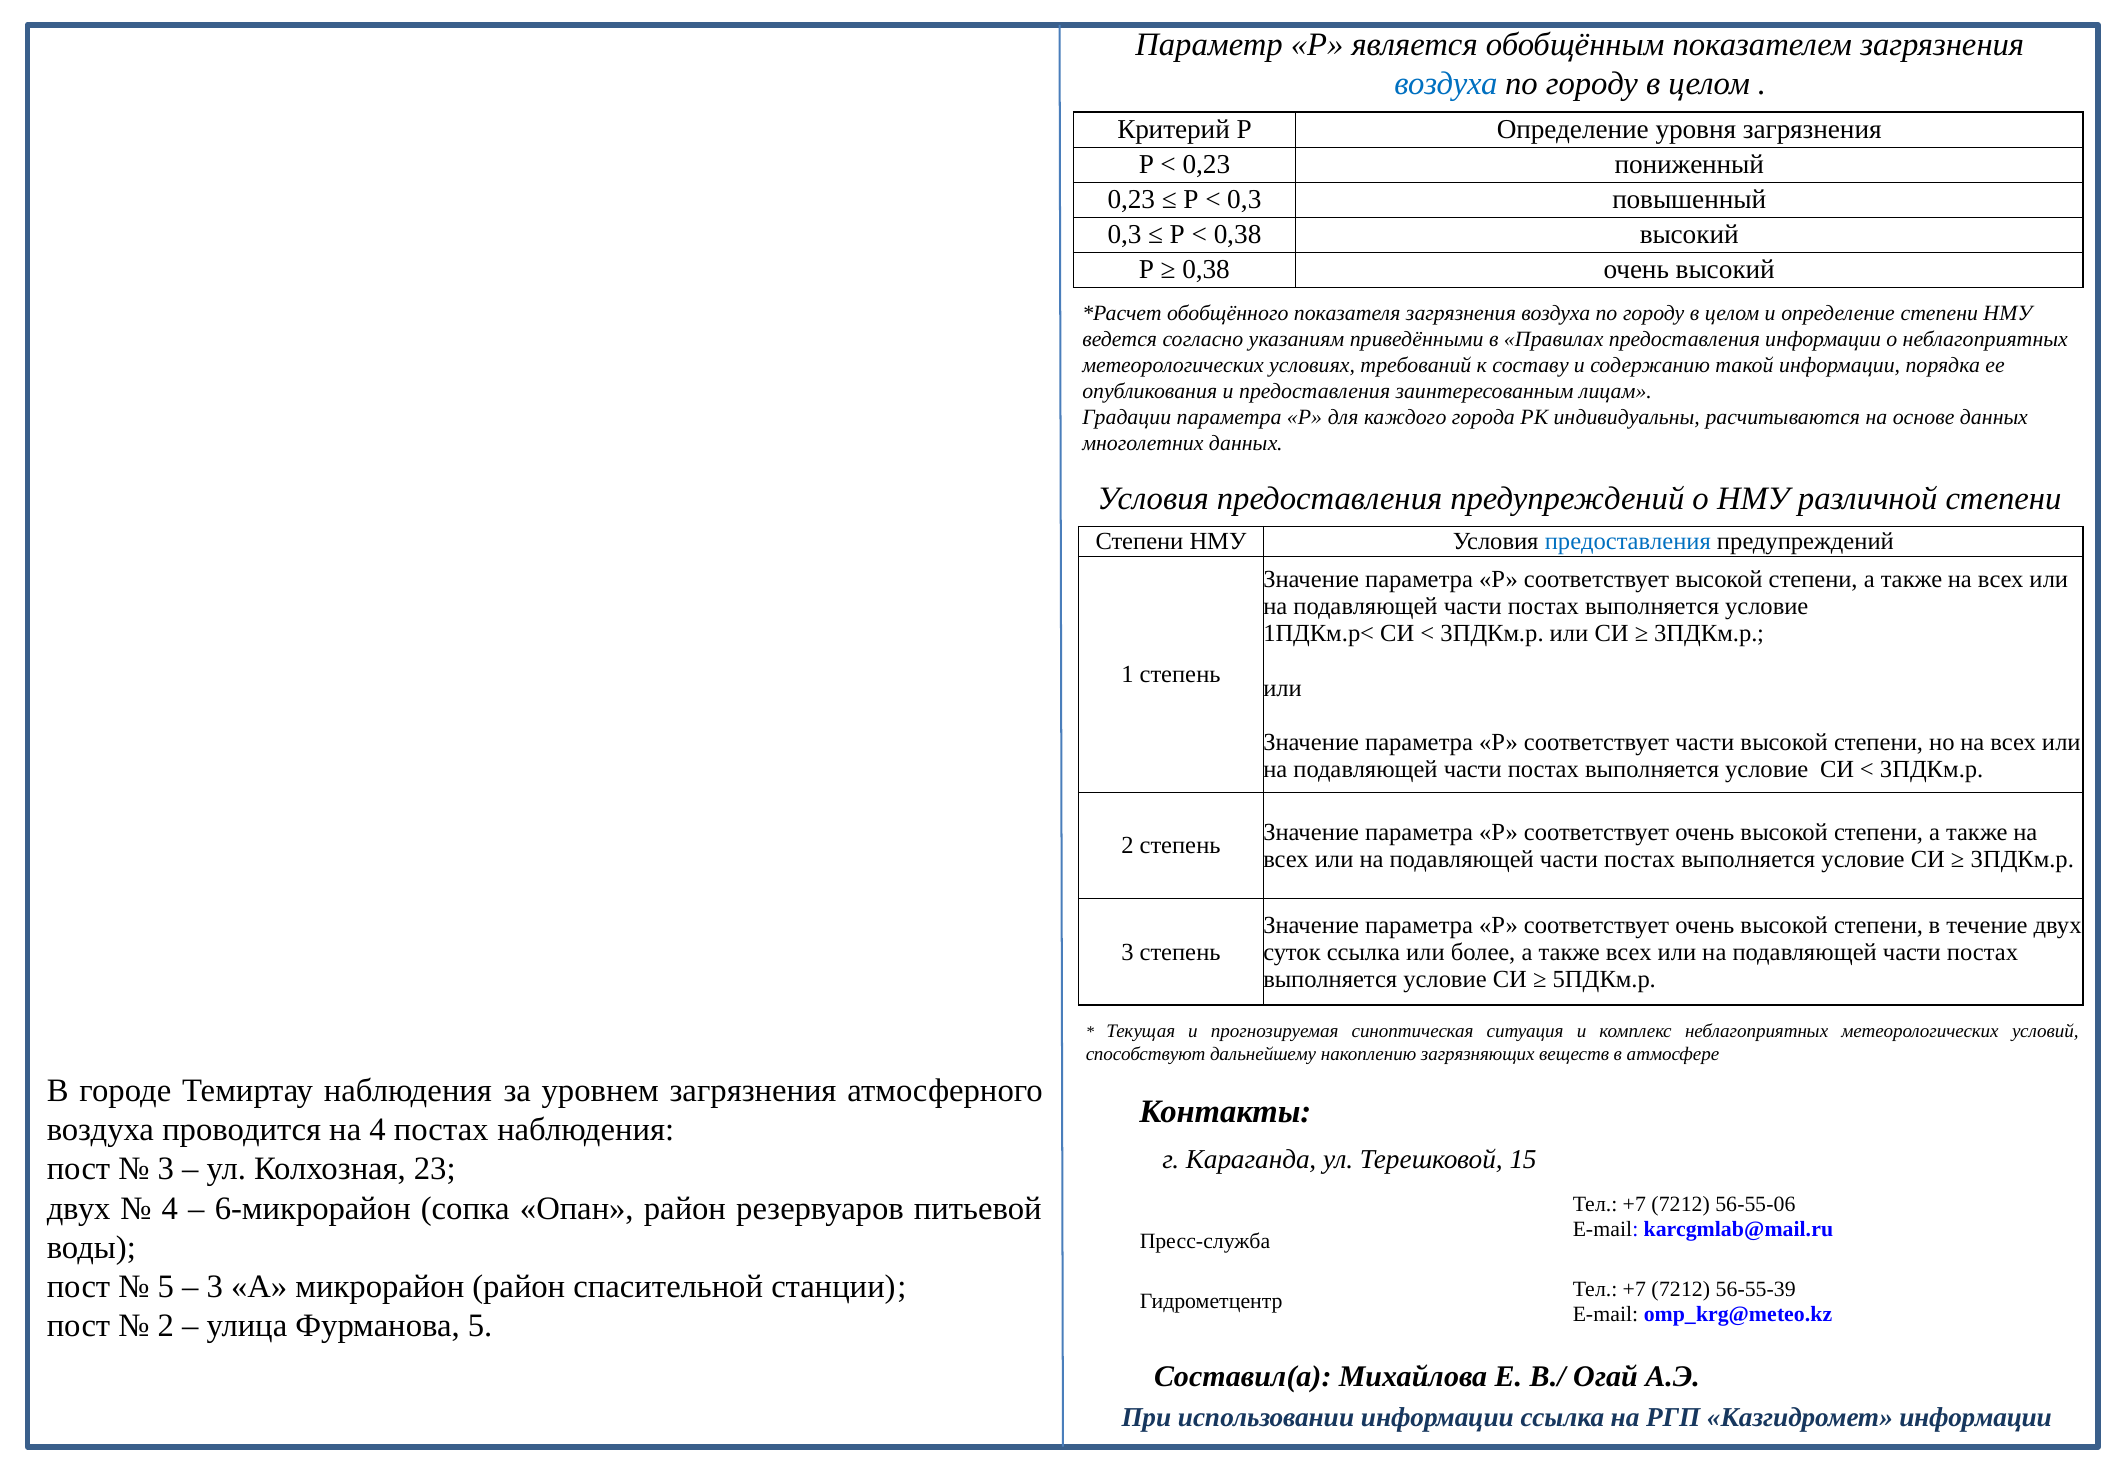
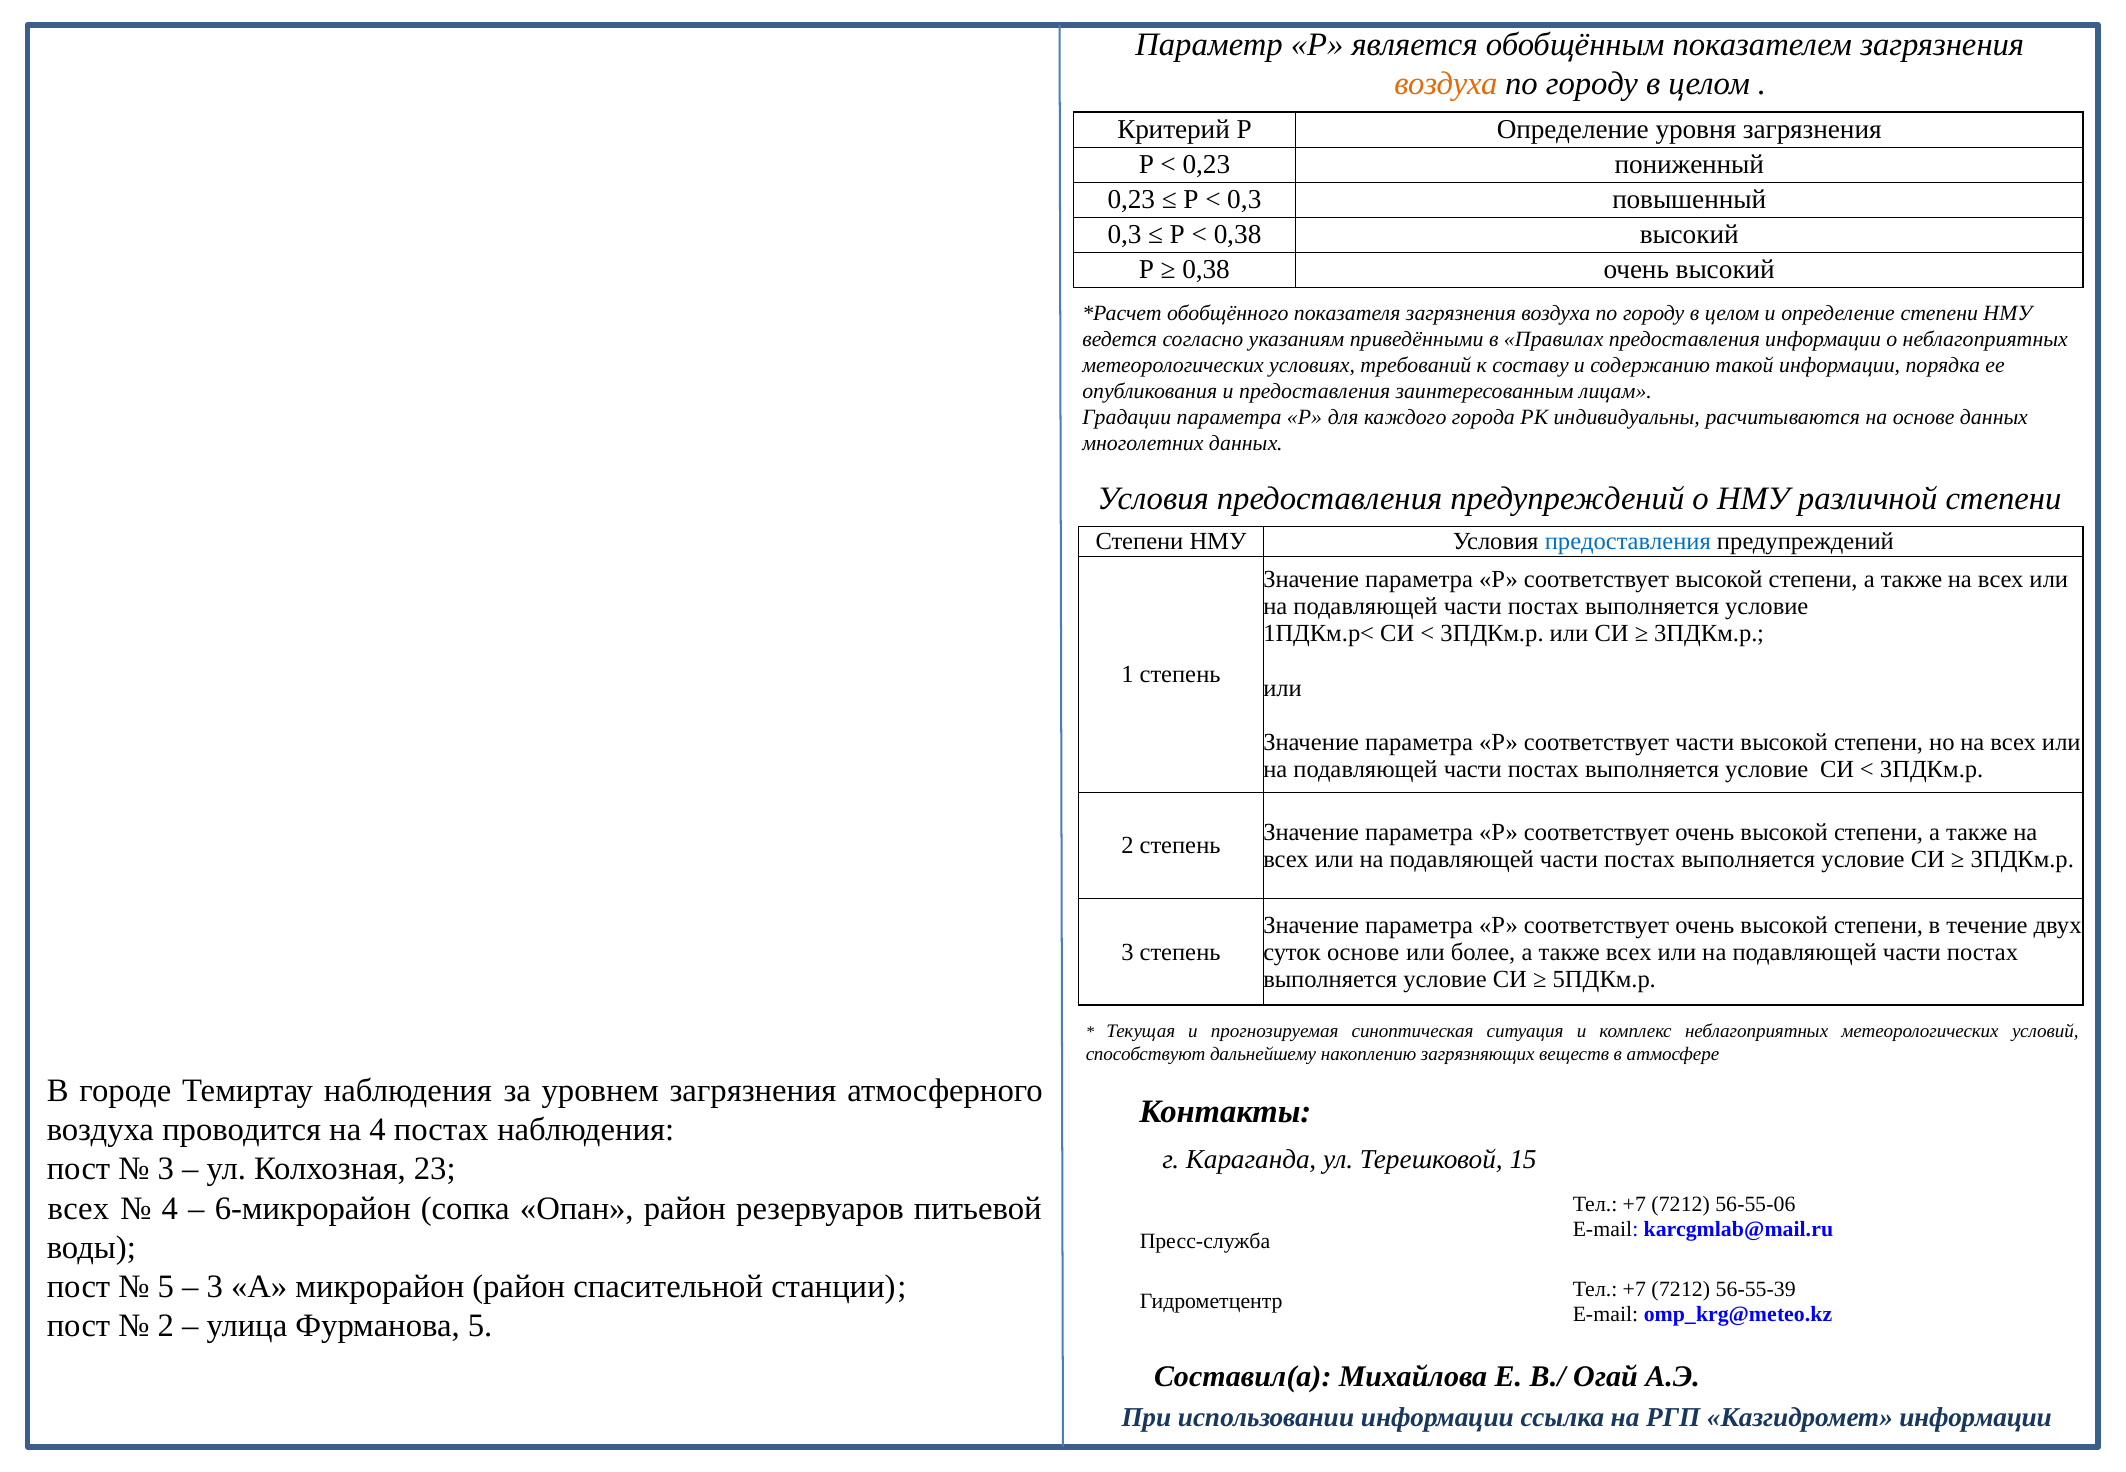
воздуха at (1446, 84) colour: blue -> orange
суток ссылка: ссылка -> основе
двух at (79, 1208): двух -> всех
